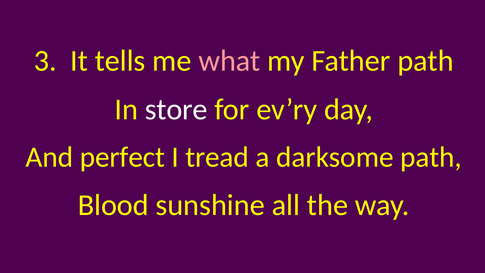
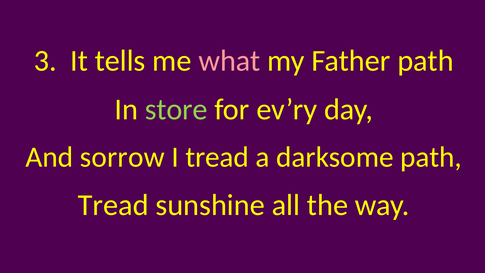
store colour: white -> light green
perfect: perfect -> sorrow
Blood at (113, 205): Blood -> Tread
